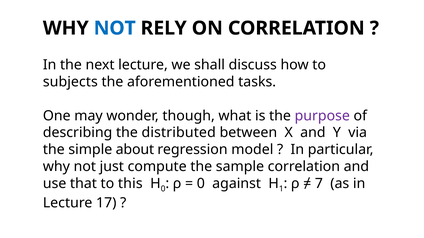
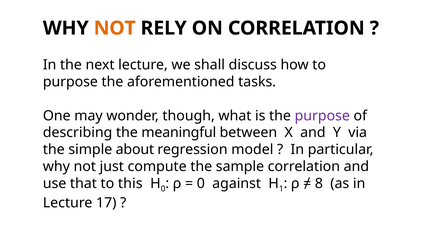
NOT at (115, 28) colour: blue -> orange
subjects at (70, 82): subjects -> purpose
distributed: distributed -> meaningful
7: 7 -> 8
